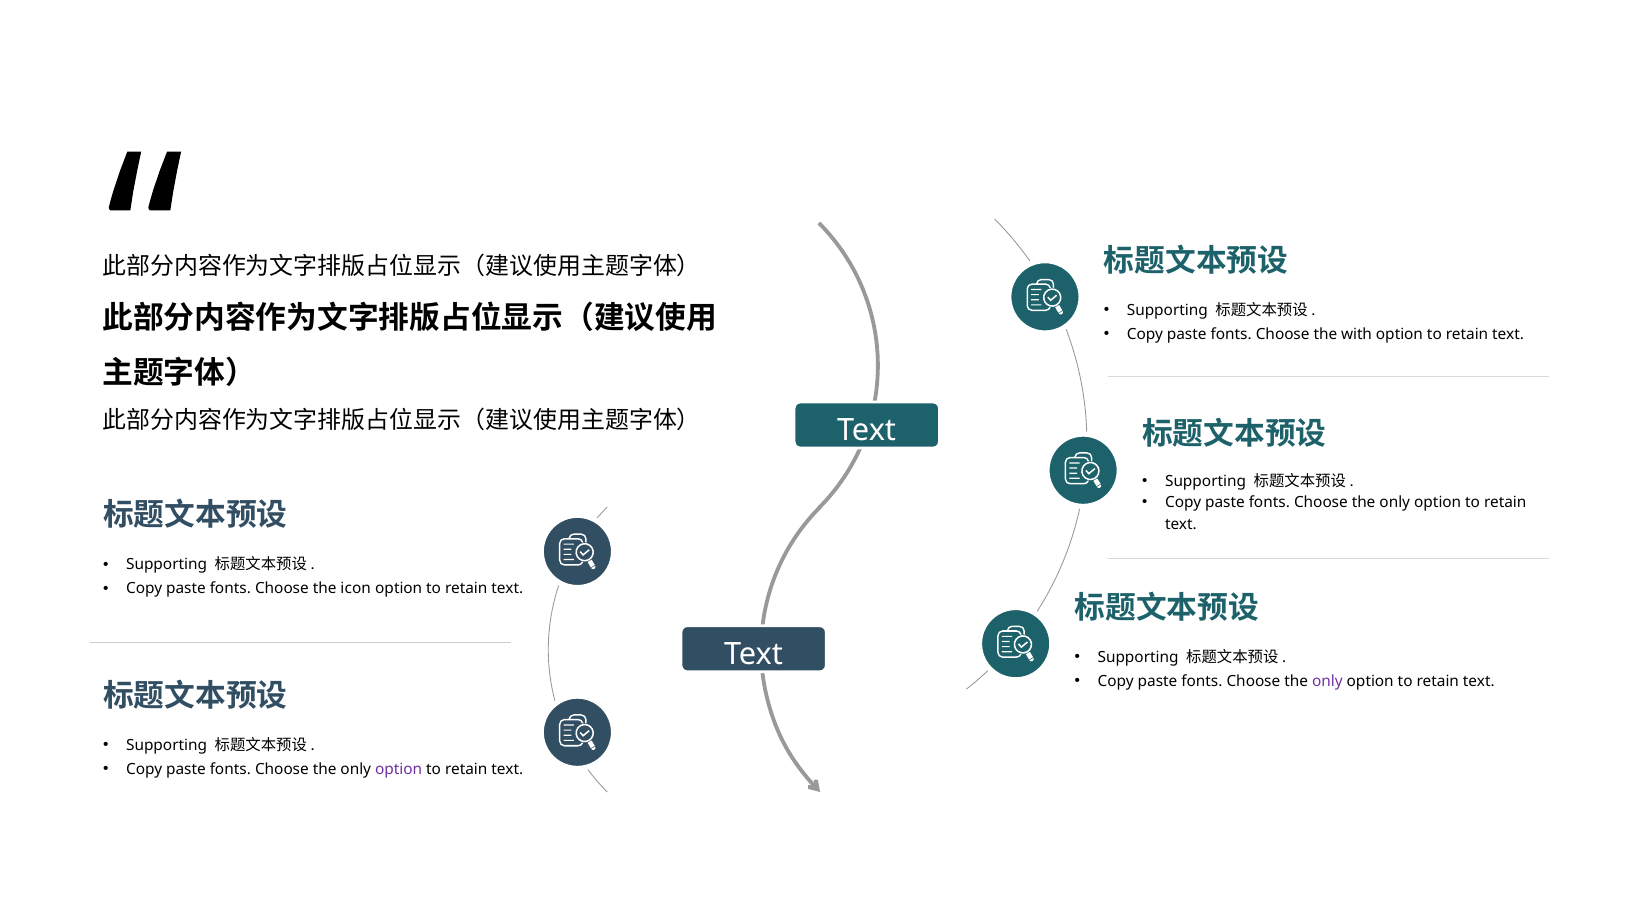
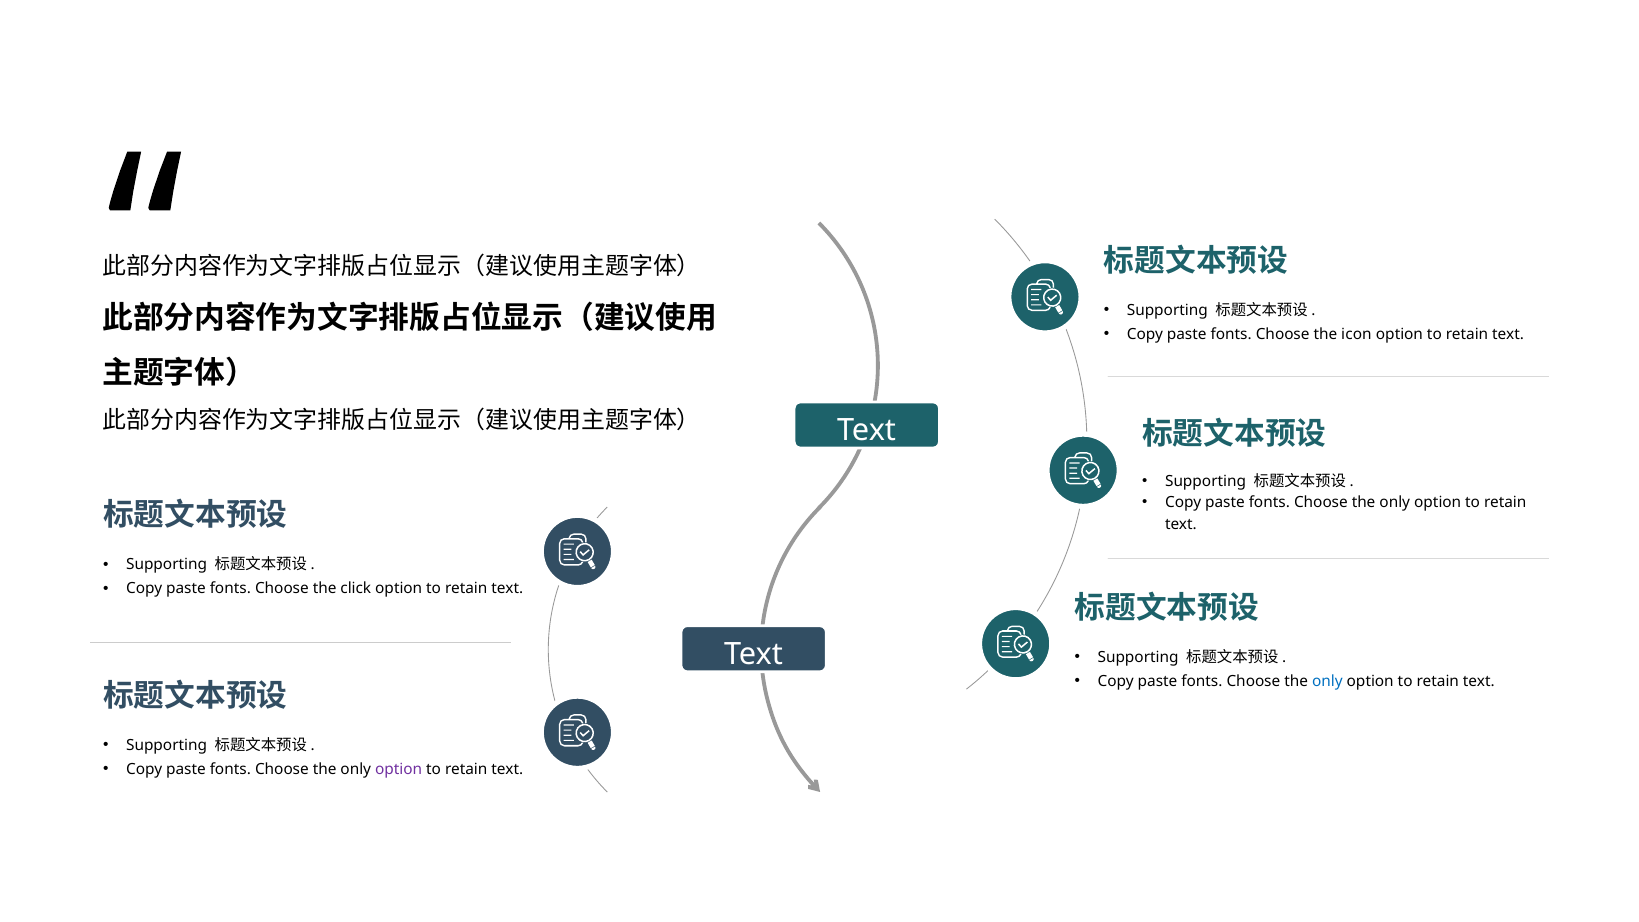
with: with -> icon
icon: icon -> click
only at (1327, 681) colour: purple -> blue
